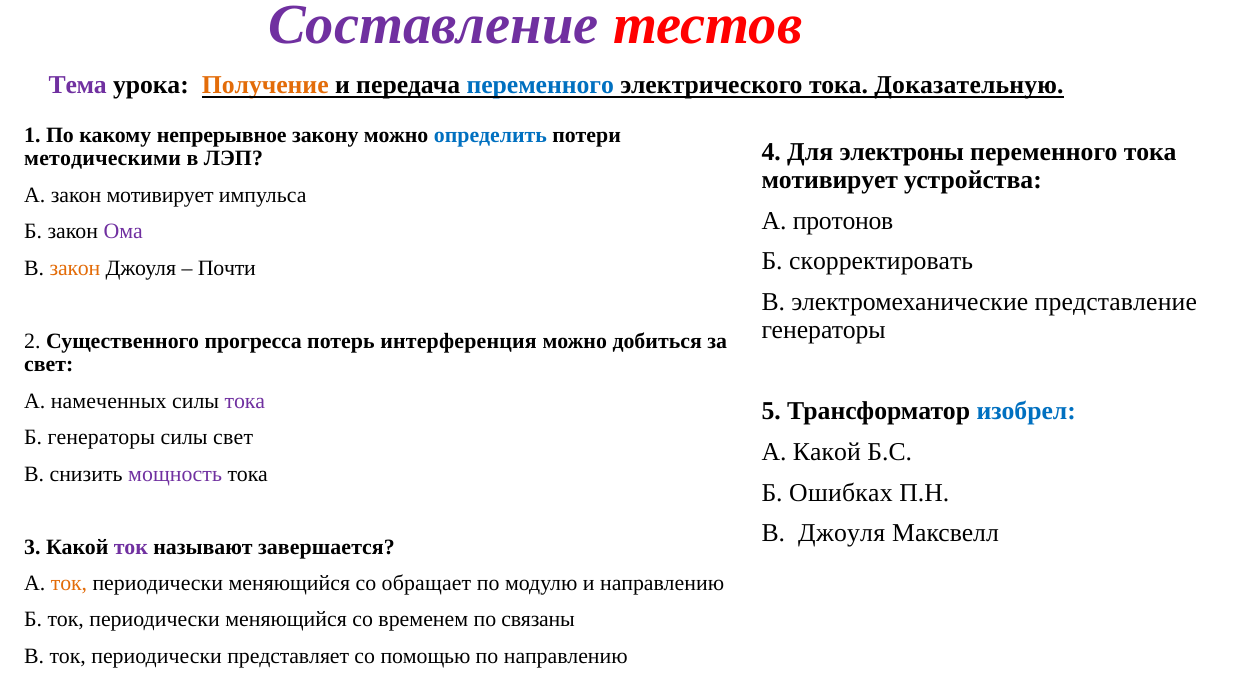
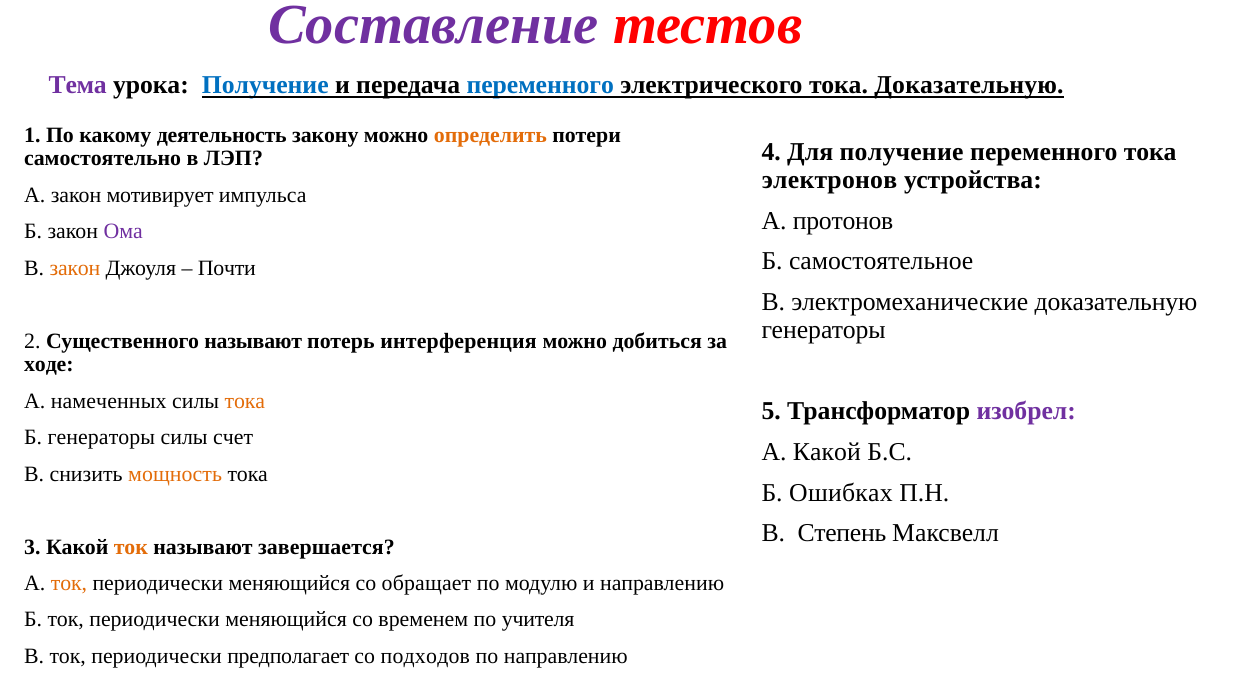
Получение at (265, 85) colour: orange -> blue
непрерывное: непрерывное -> деятельность
определить colour: blue -> orange
Для электроны: электроны -> получение
методическими: методическими -> самостоятельно
мотивирует at (830, 180): мотивирует -> электронов
скорректировать: скорректировать -> самостоятельное
электромеханические представление: представление -> доказательную
Существенного прогресса: прогресса -> называют
свет at (49, 364): свет -> ходе
тока at (245, 401) colour: purple -> orange
изобрел colour: blue -> purple
силы свет: свет -> счет
мощность colour: purple -> orange
В Джоуля: Джоуля -> Степень
ток at (131, 546) colour: purple -> orange
связаны: связаны -> учителя
представляет: представляет -> предполагает
помощью: помощью -> подходов
